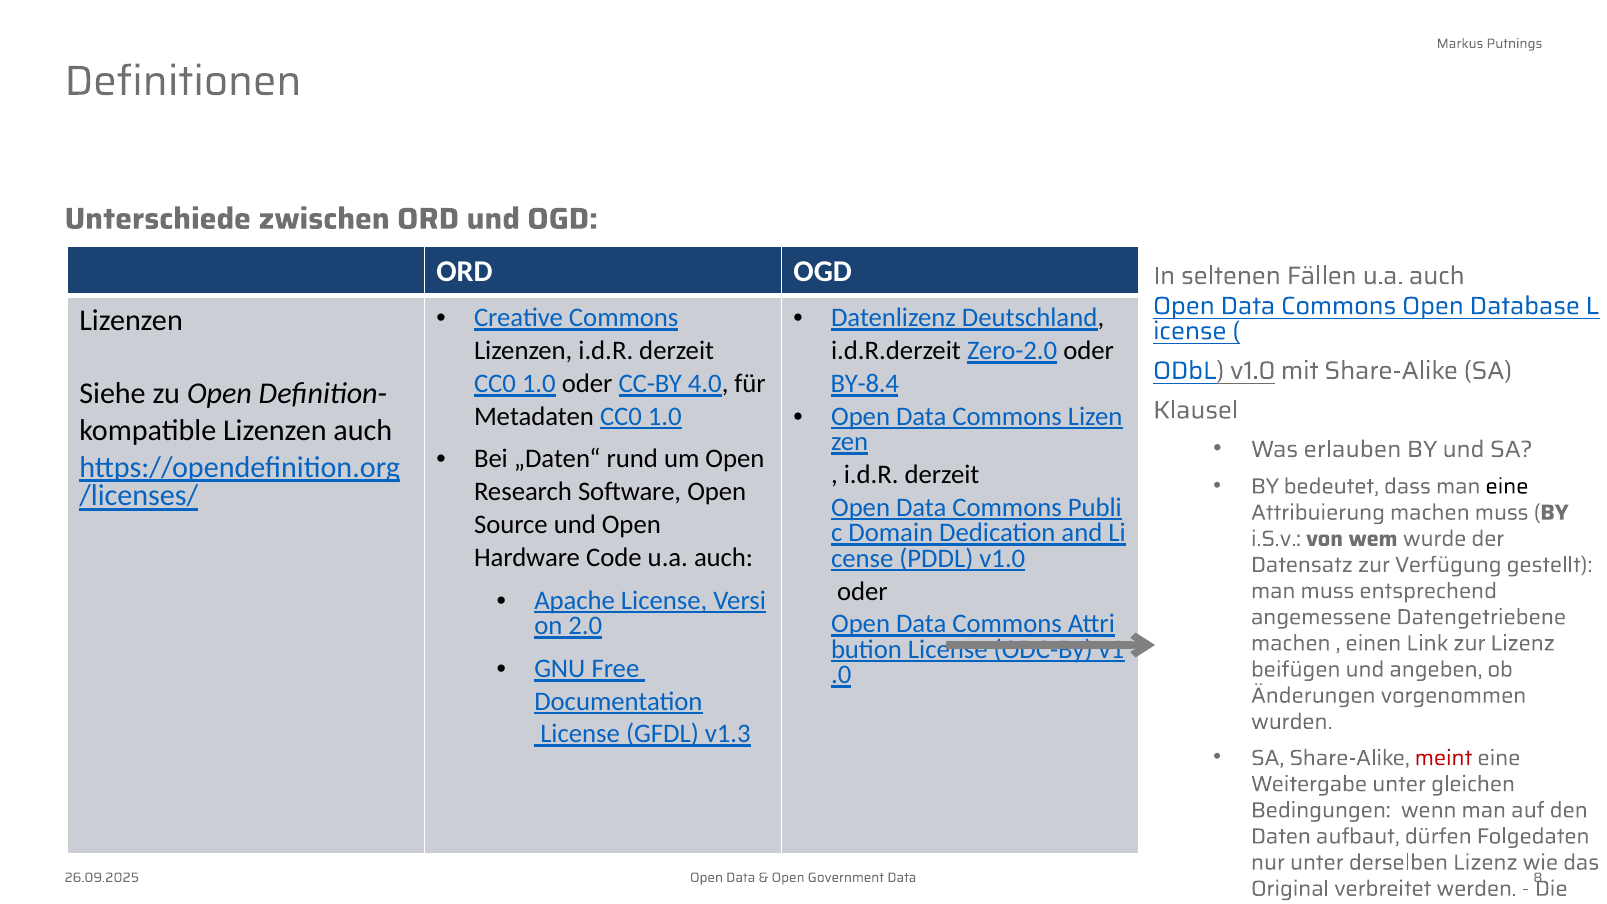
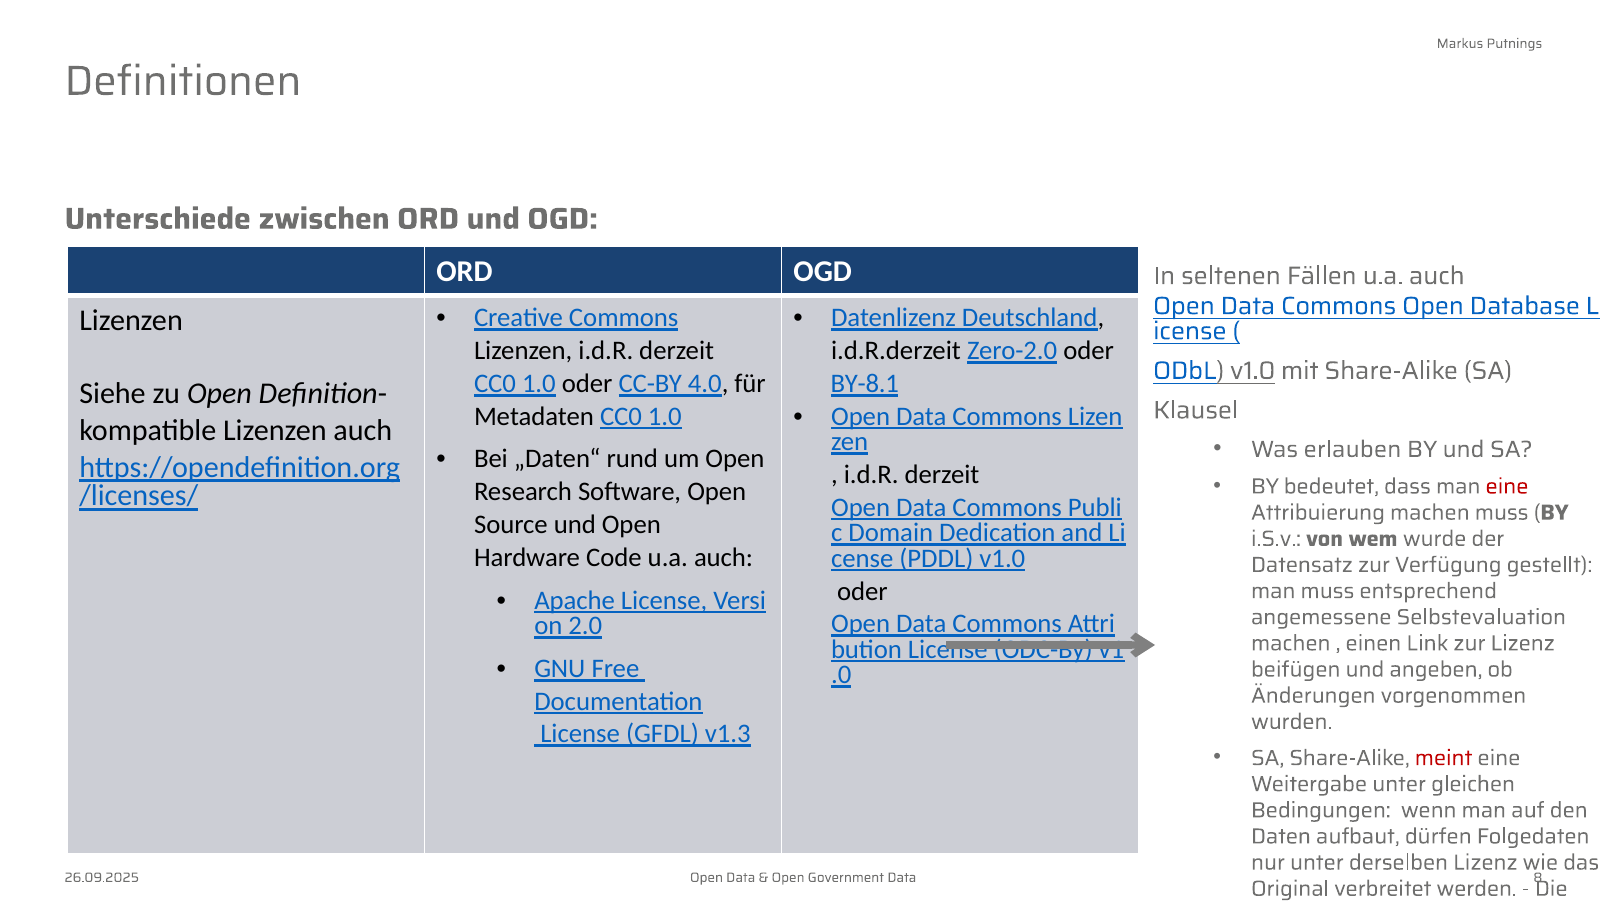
BY-8.4: BY-8.4 -> BY-8.1
eine at (1507, 486) colour: black -> red
Datengetriebene: Datengetriebene -> Selbstevaluation
